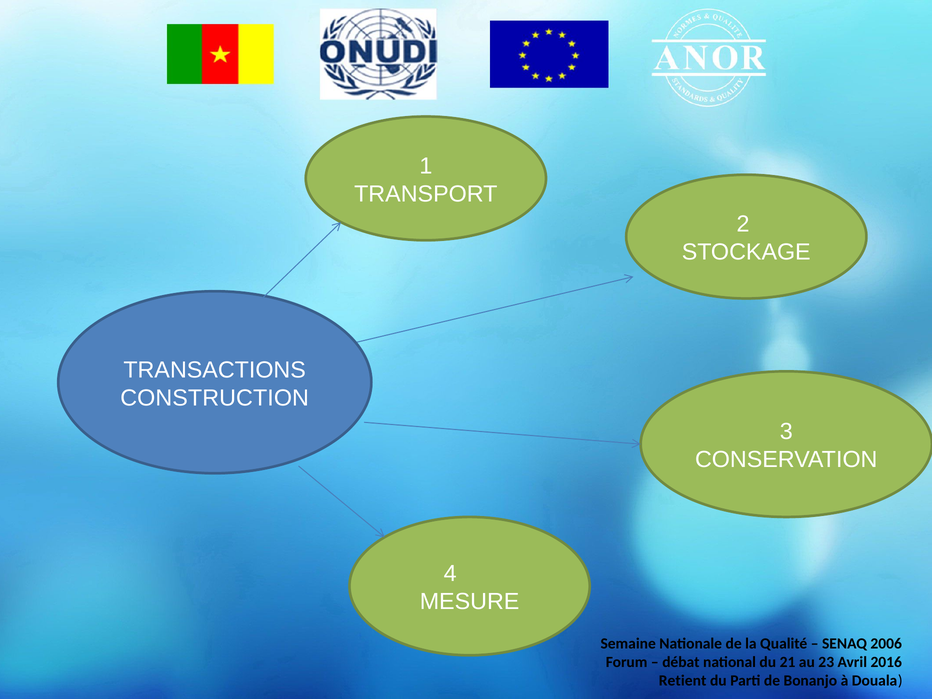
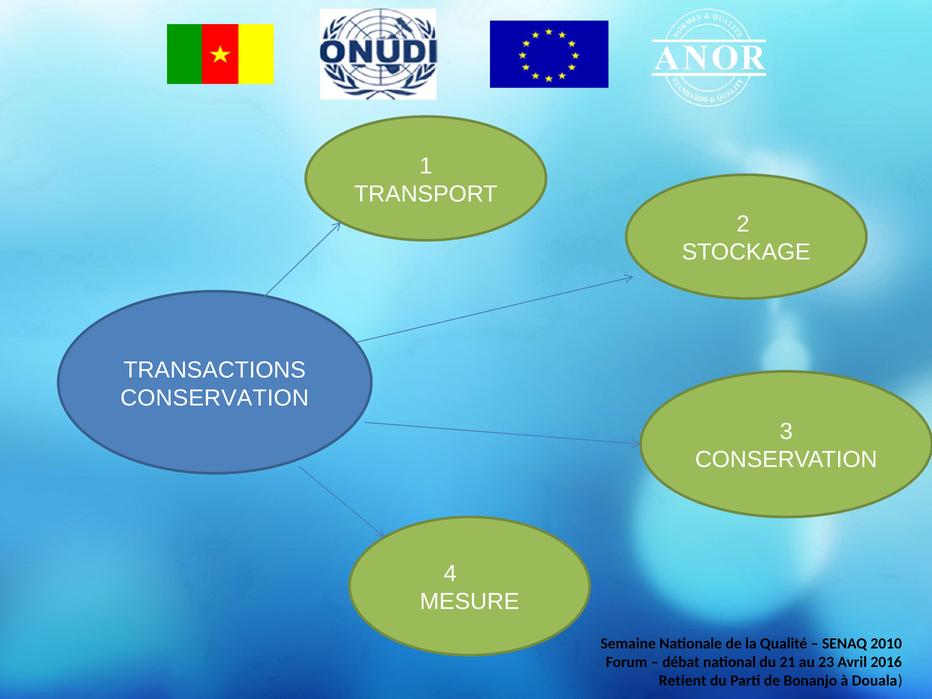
CONSTRUCTION at (215, 398): CONSTRUCTION -> CONSERVATION
2006: 2006 -> 2010
